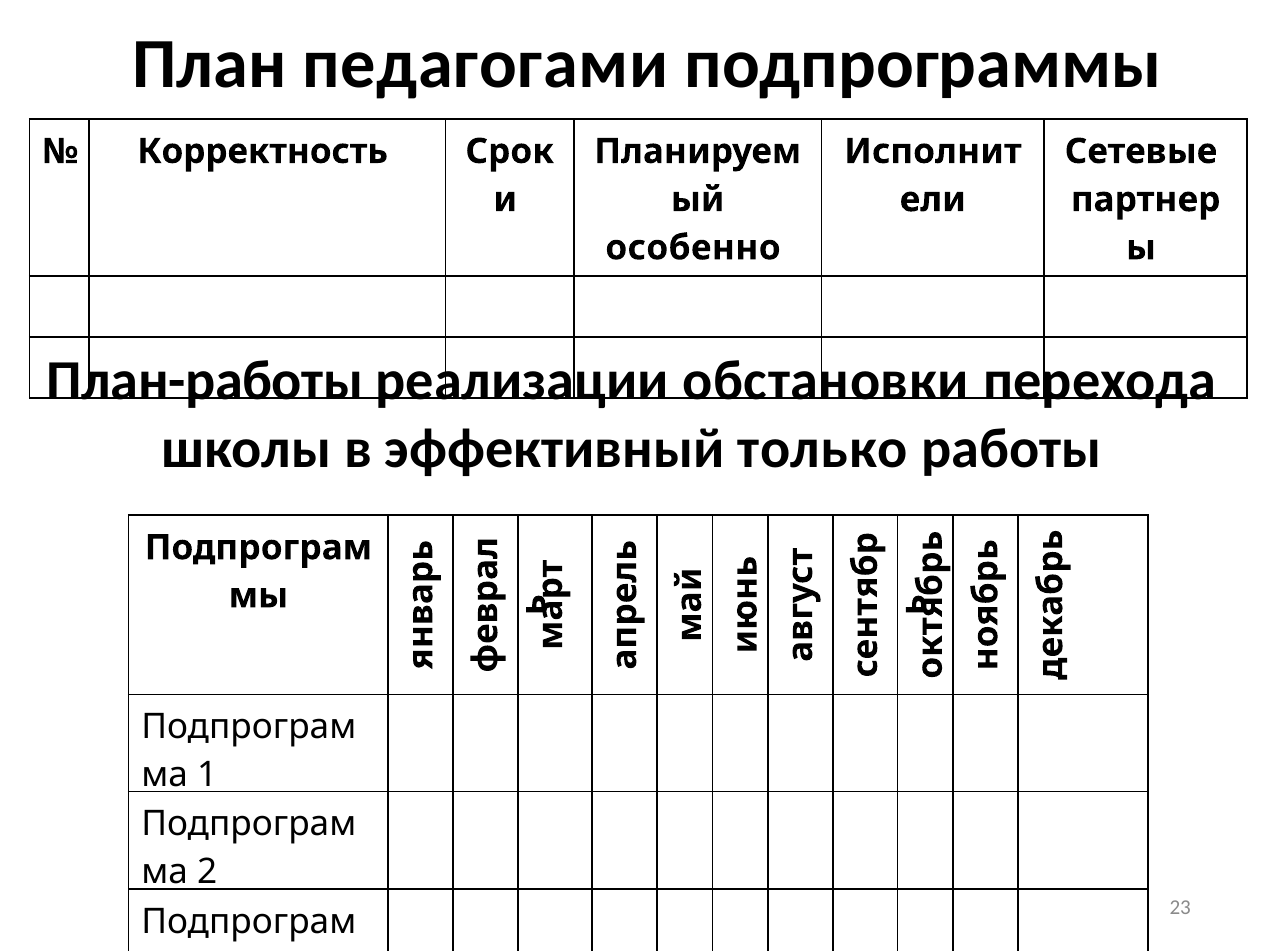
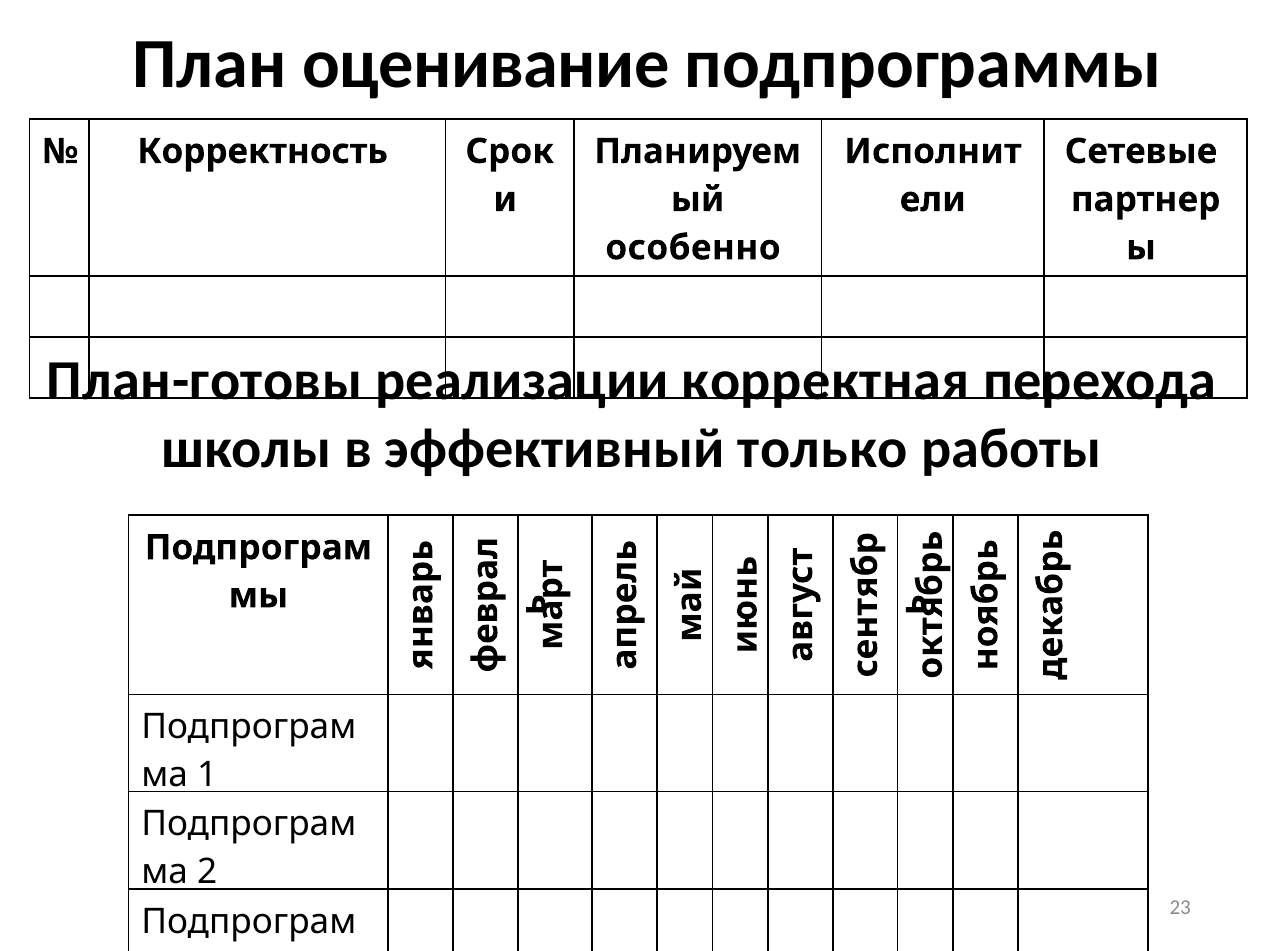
педагогами: педагогами -> оценивание
План-работы: План-работы -> План-готовы
обстановки: обстановки -> корректная
